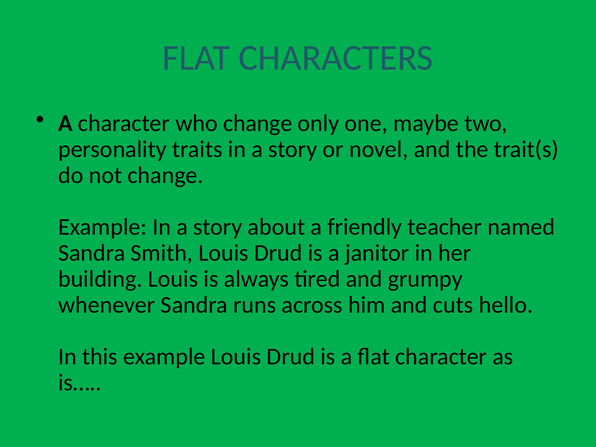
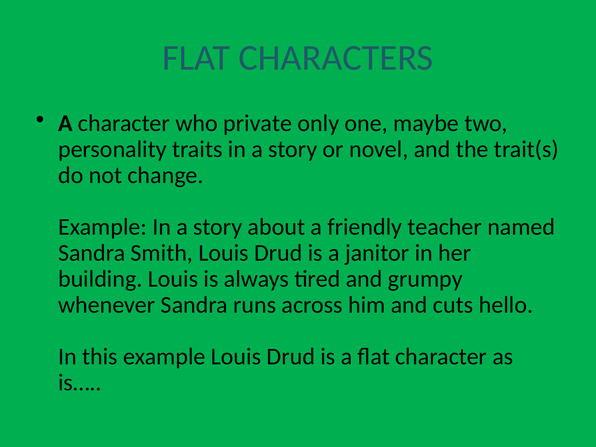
who change: change -> private
